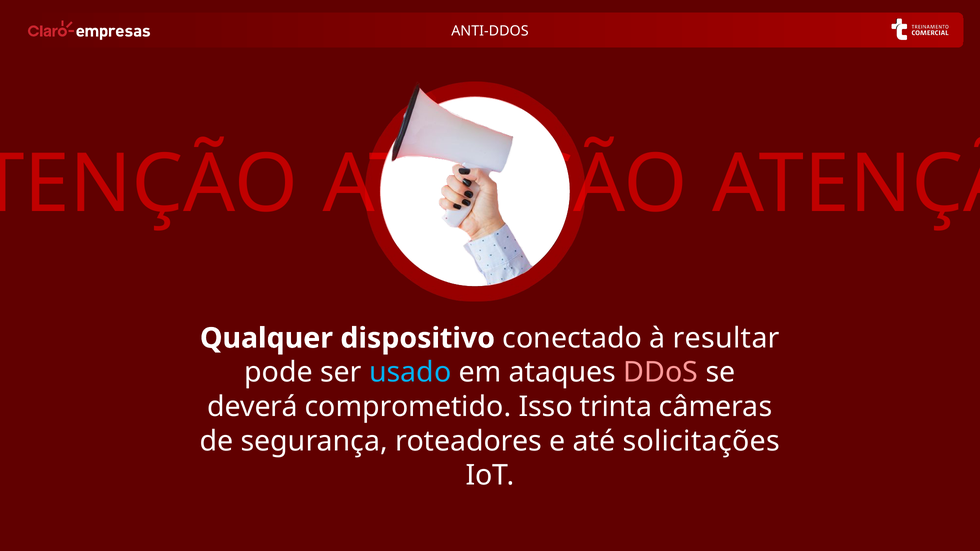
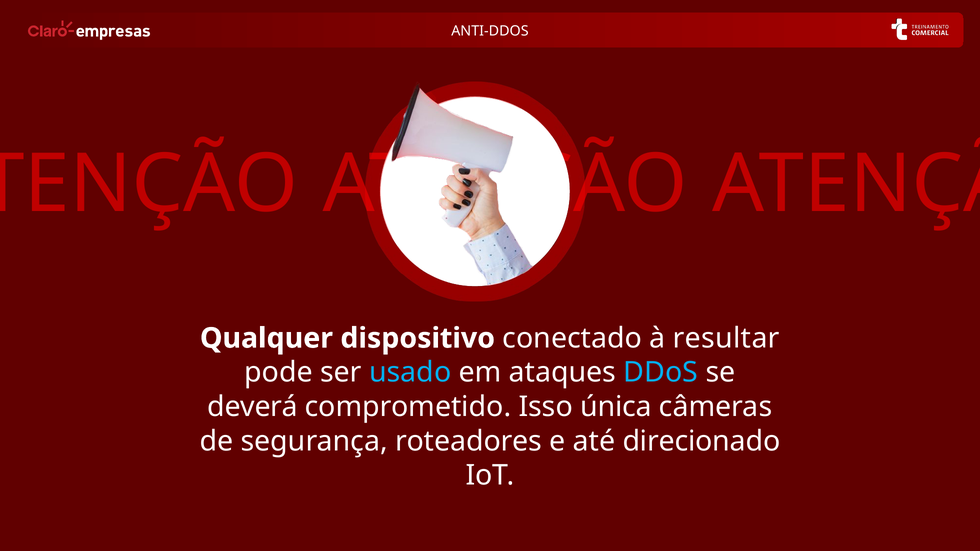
DDoS colour: pink -> light blue
trinta: trinta -> única
solicitações: solicitações -> direcionado
